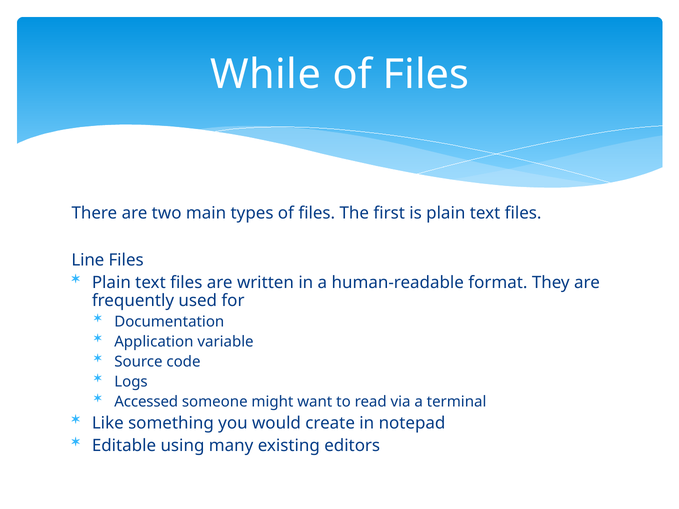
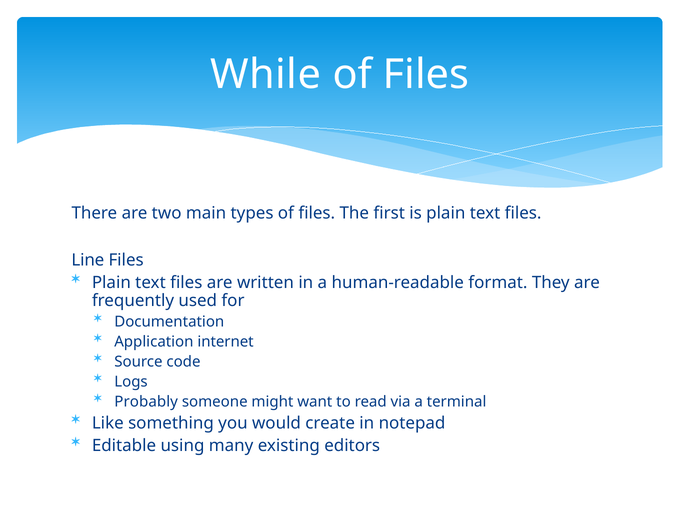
variable: variable -> internet
Accessed: Accessed -> Probably
